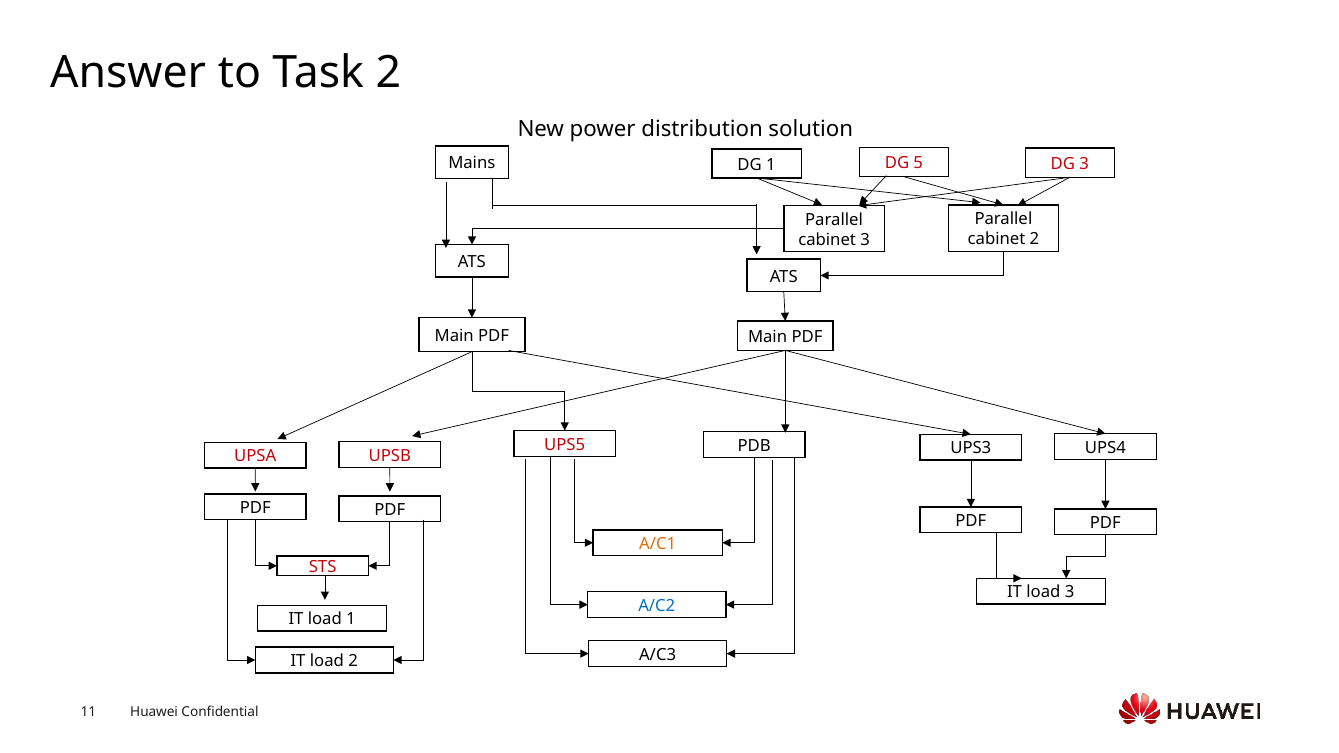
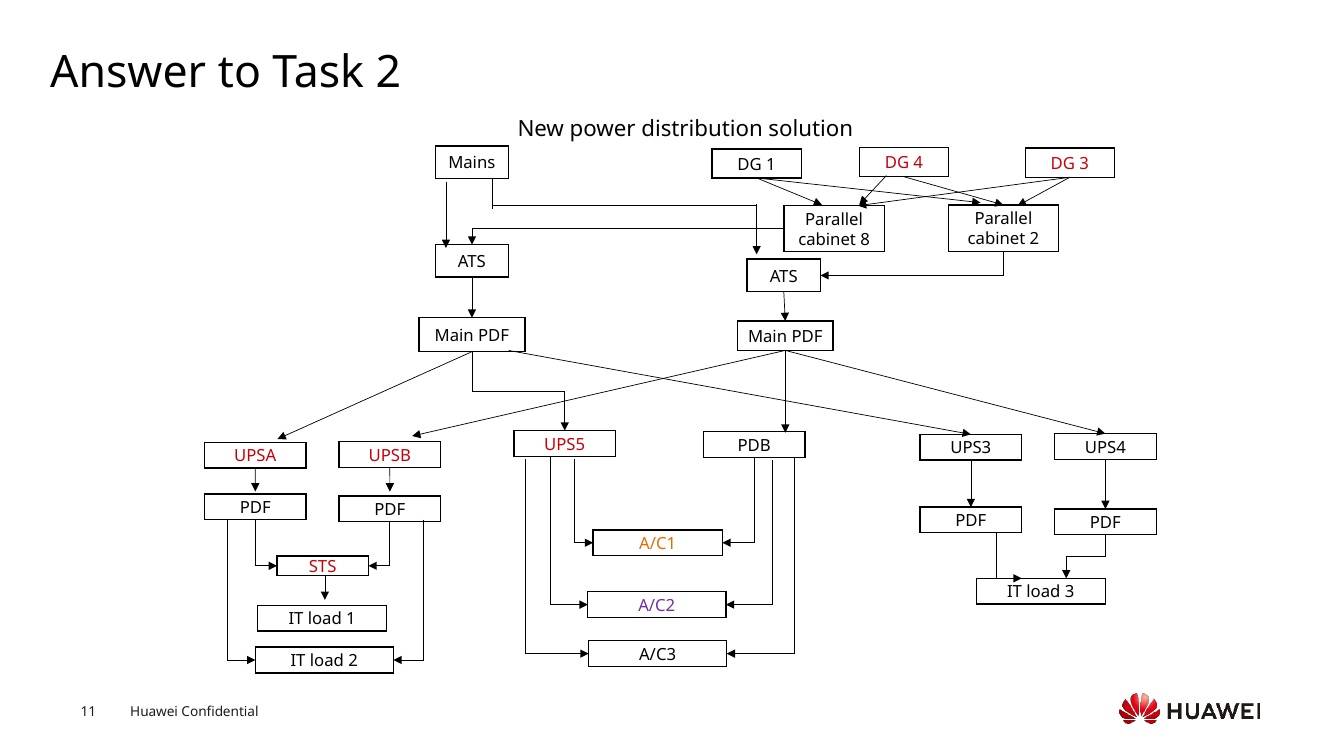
5: 5 -> 4
cabinet 3: 3 -> 8
A/C2 colour: blue -> purple
